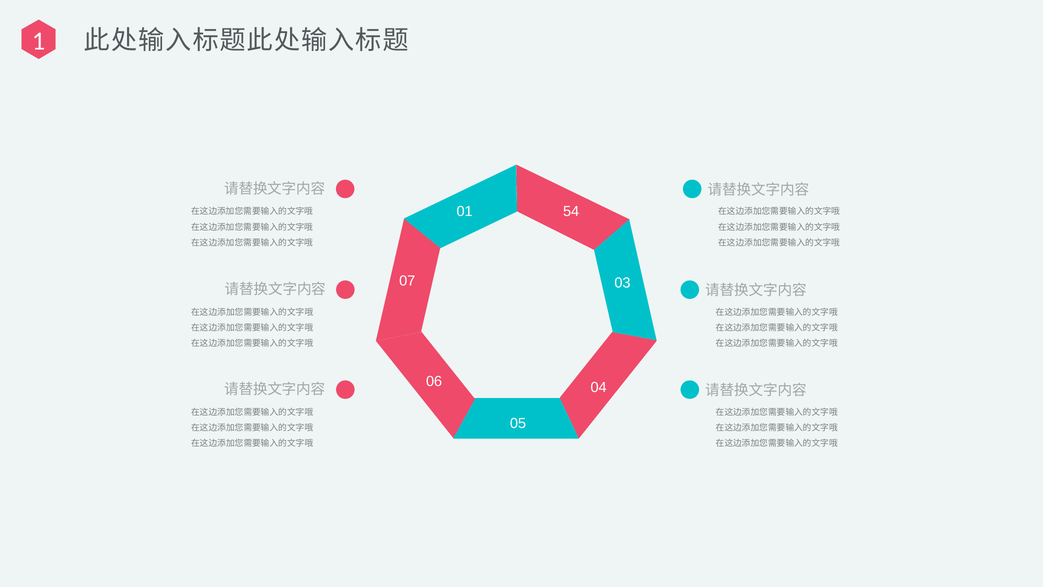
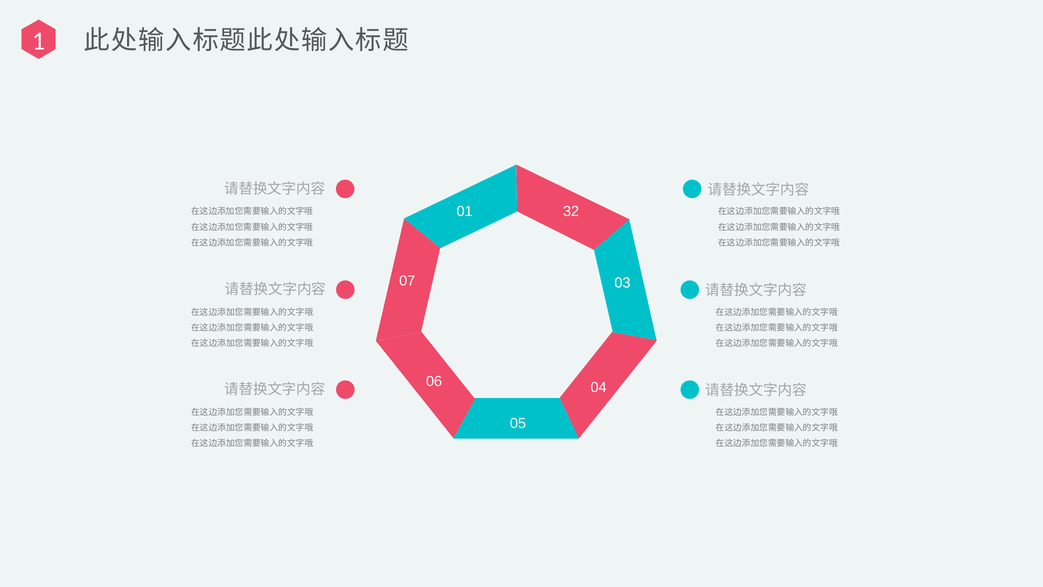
54: 54 -> 32
